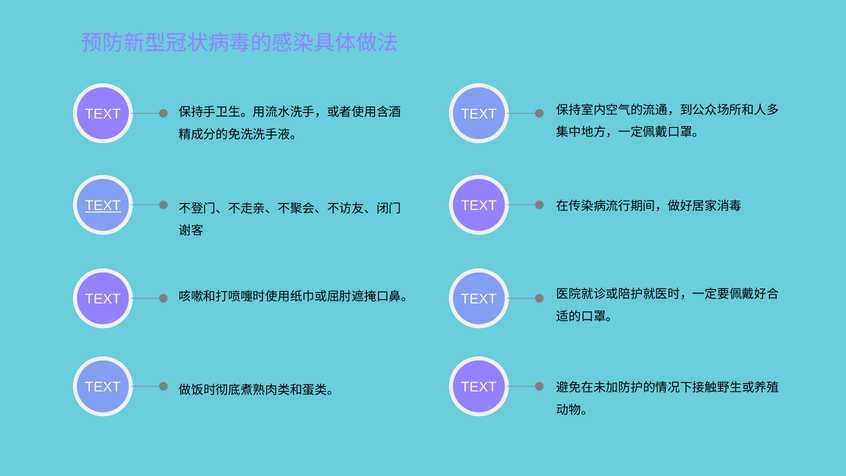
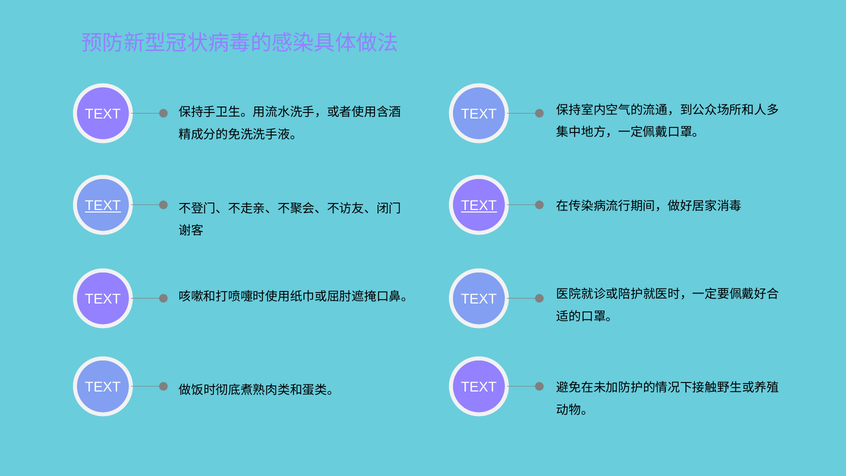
TEXT at (479, 206) underline: none -> present
